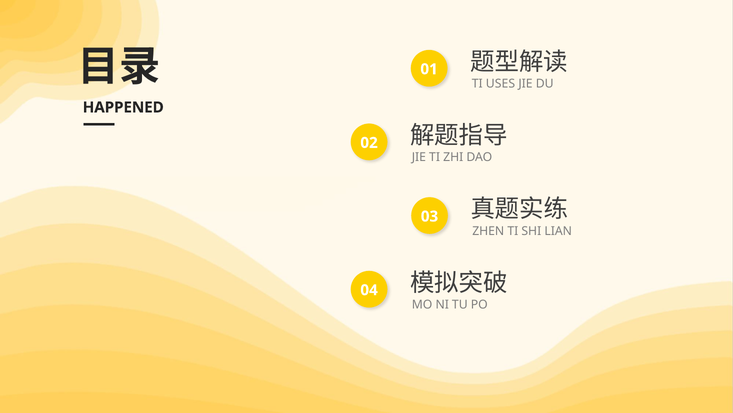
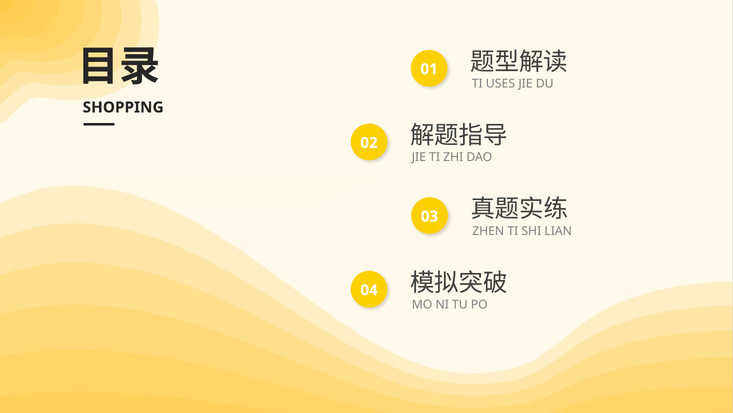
HAPPENED: HAPPENED -> SHOPPING
